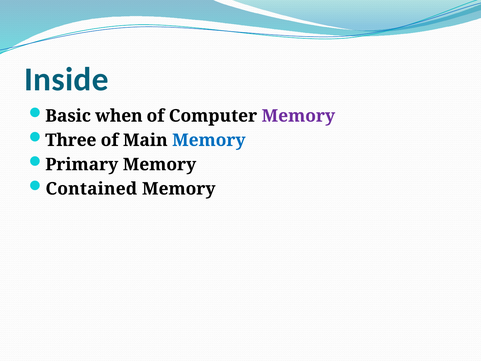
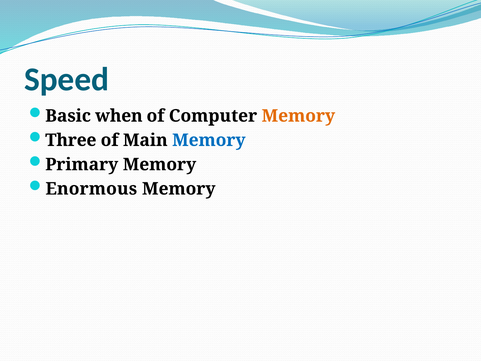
Inside: Inside -> Speed
Memory at (298, 116) colour: purple -> orange
Contained: Contained -> Enormous
